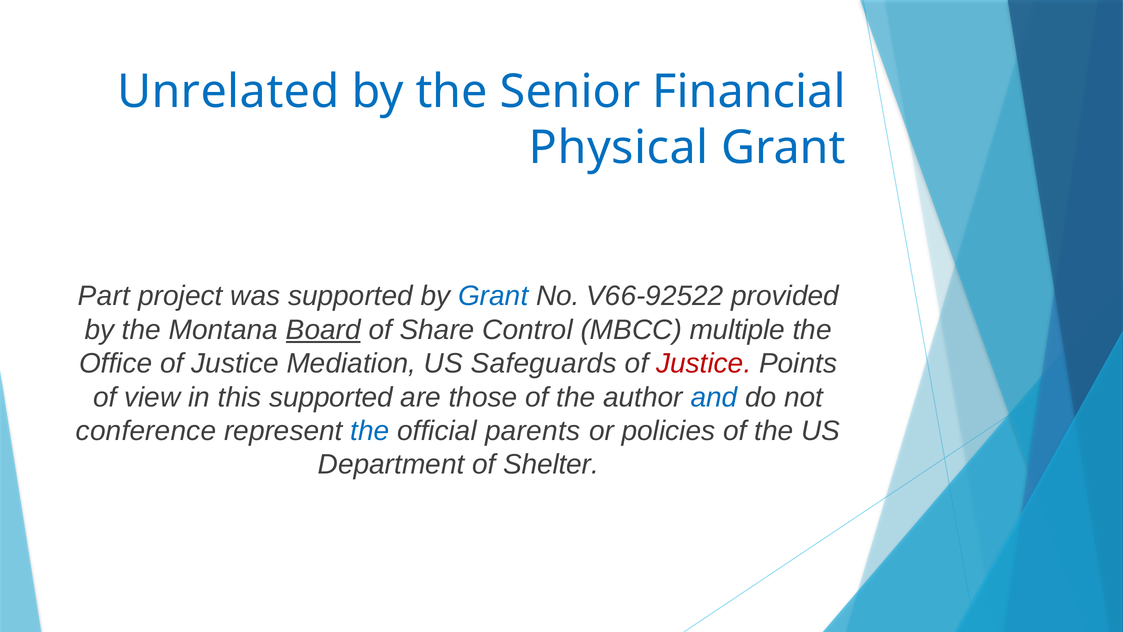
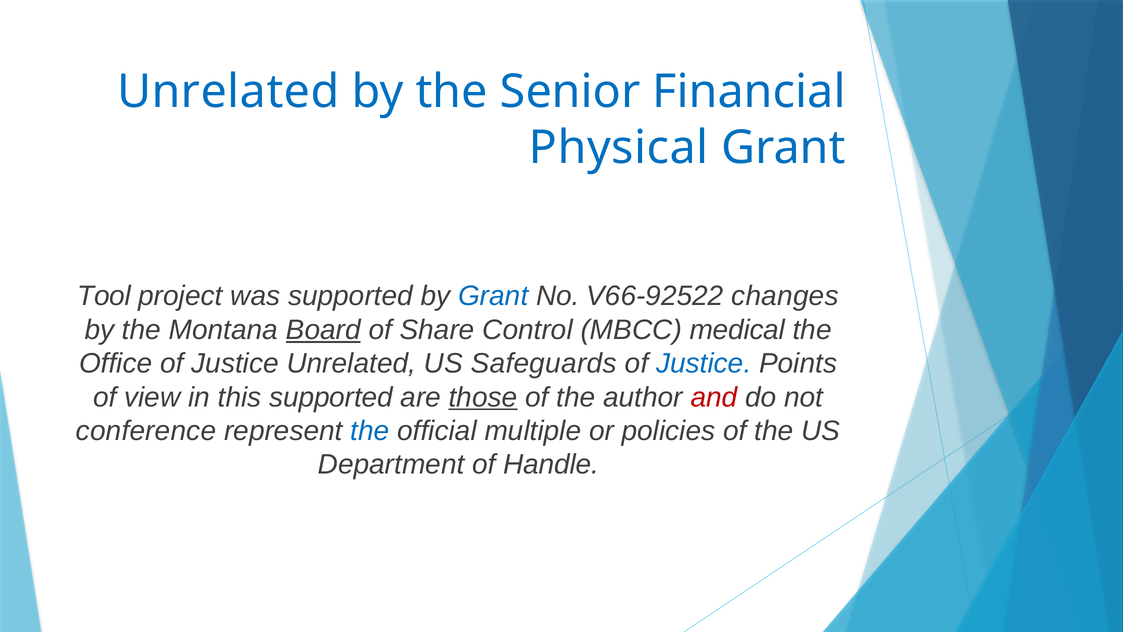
Part: Part -> Tool
provided: provided -> changes
multiple: multiple -> medical
Justice Mediation: Mediation -> Unrelated
Justice at (704, 363) colour: red -> blue
those underline: none -> present
and colour: blue -> red
parents: parents -> multiple
Shelter: Shelter -> Handle
